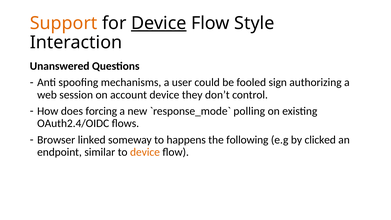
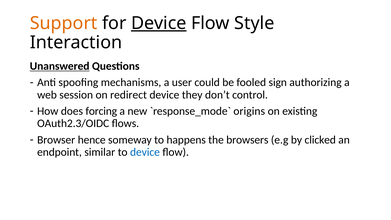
Unanswered underline: none -> present
account: account -> redirect
polling: polling -> origins
OAuth2.4/OIDC: OAuth2.4/OIDC -> OAuth2.3/OIDC
linked: linked -> hence
following: following -> browsers
device at (145, 152) colour: orange -> blue
